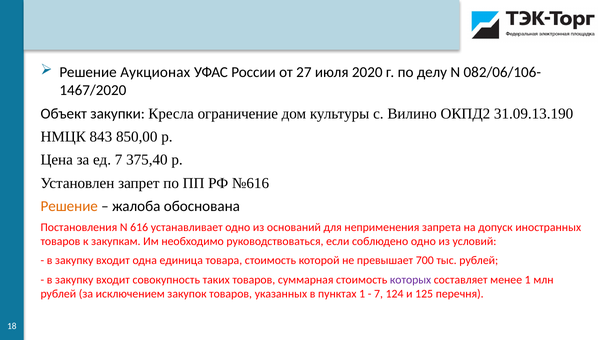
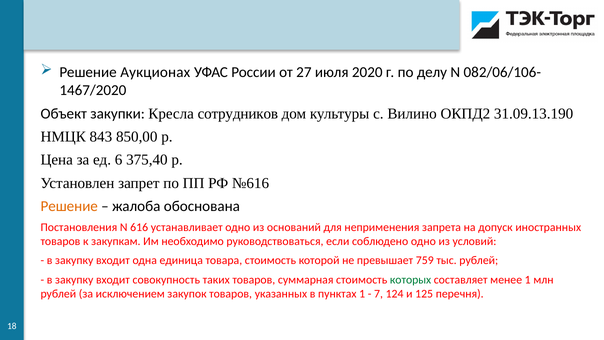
ограничение: ограничение -> сотрудников
ед 7: 7 -> 6
700: 700 -> 759
которых colour: purple -> green
